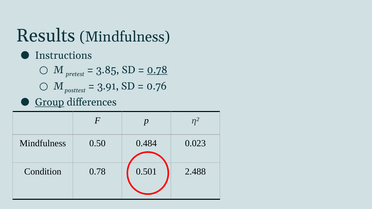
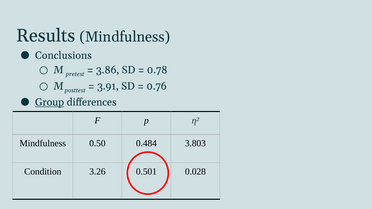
Instructions: Instructions -> Conclusions
3.85: 3.85 -> 3.86
0.78 at (157, 70) underline: present -> none
0.023: 0.023 -> 3.803
Condition 0.78: 0.78 -> 3.26
2.488: 2.488 -> 0.028
